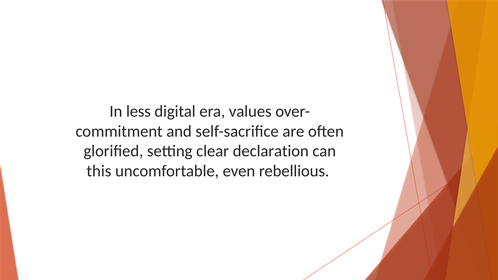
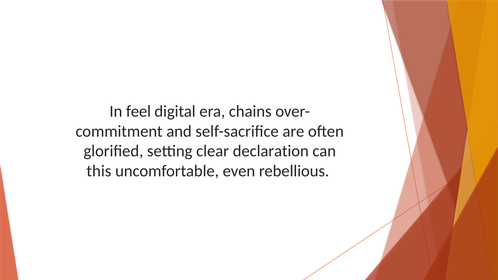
less: less -> feel
values: values -> chains
